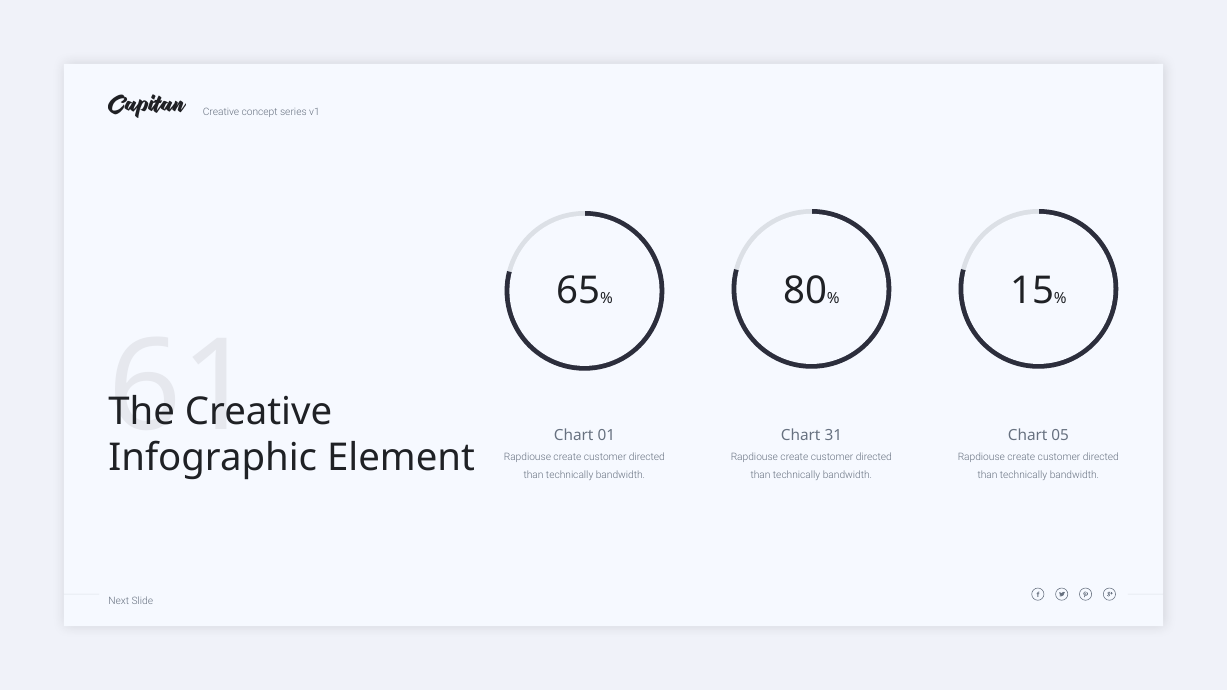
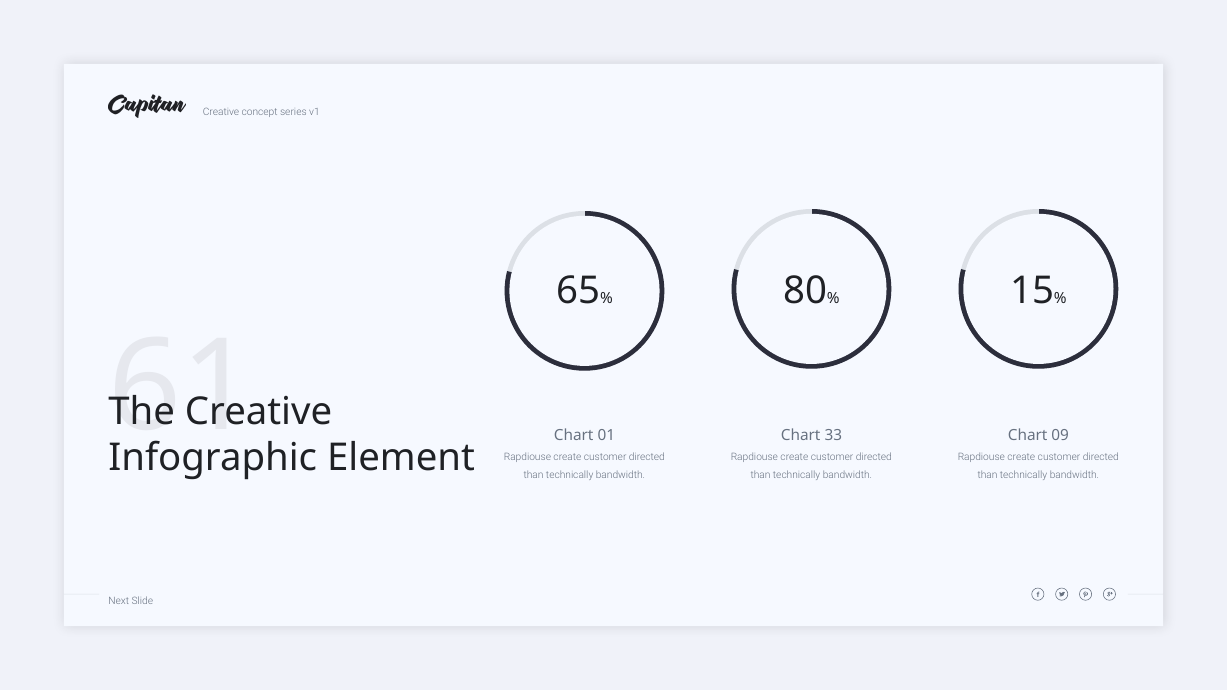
31: 31 -> 33
05: 05 -> 09
